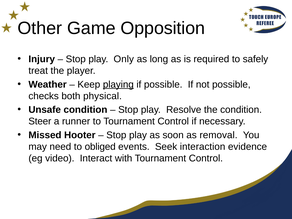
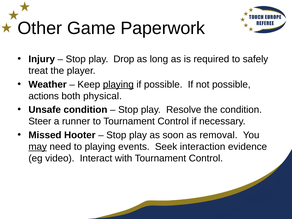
Opposition: Opposition -> Paperwork
Only: Only -> Drop
checks: checks -> actions
may underline: none -> present
to obliged: obliged -> playing
